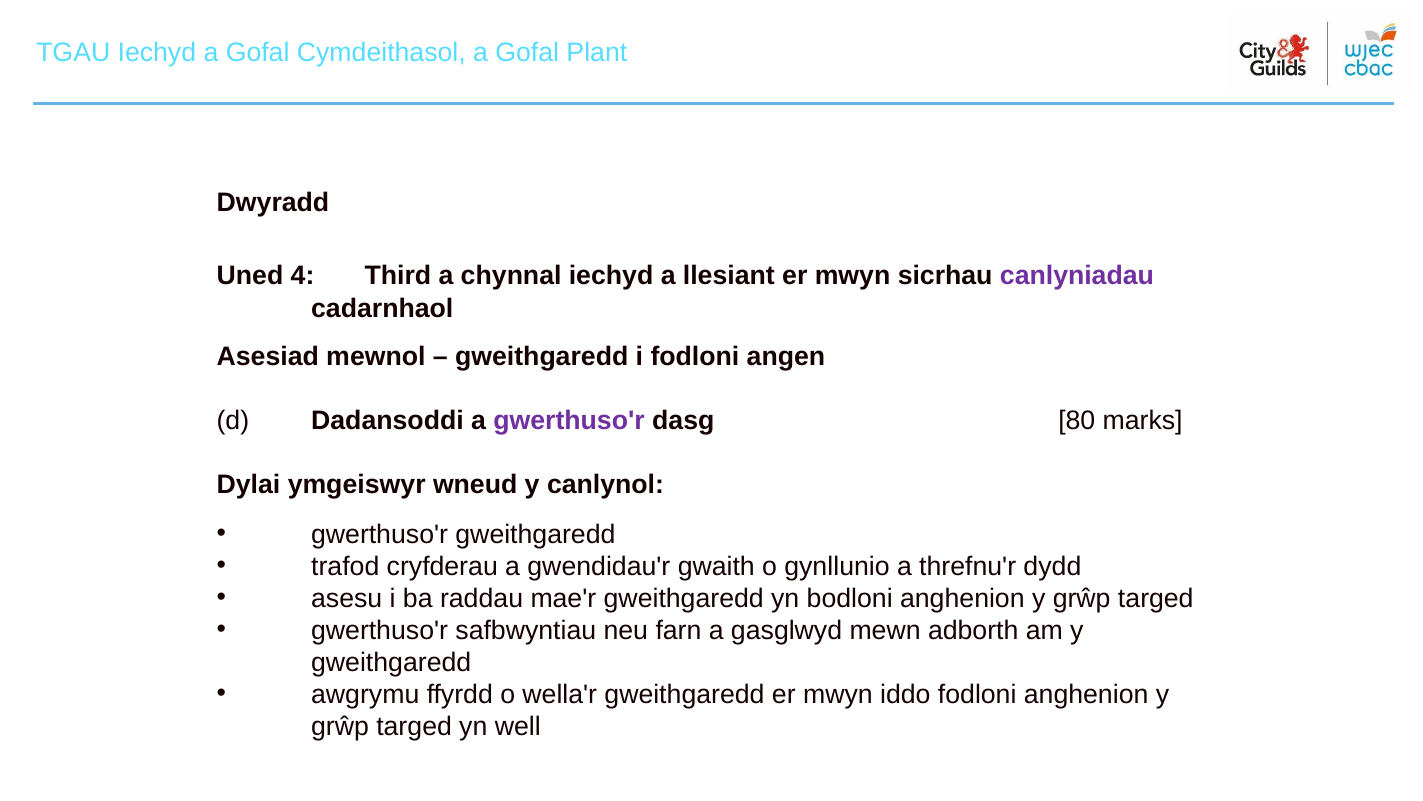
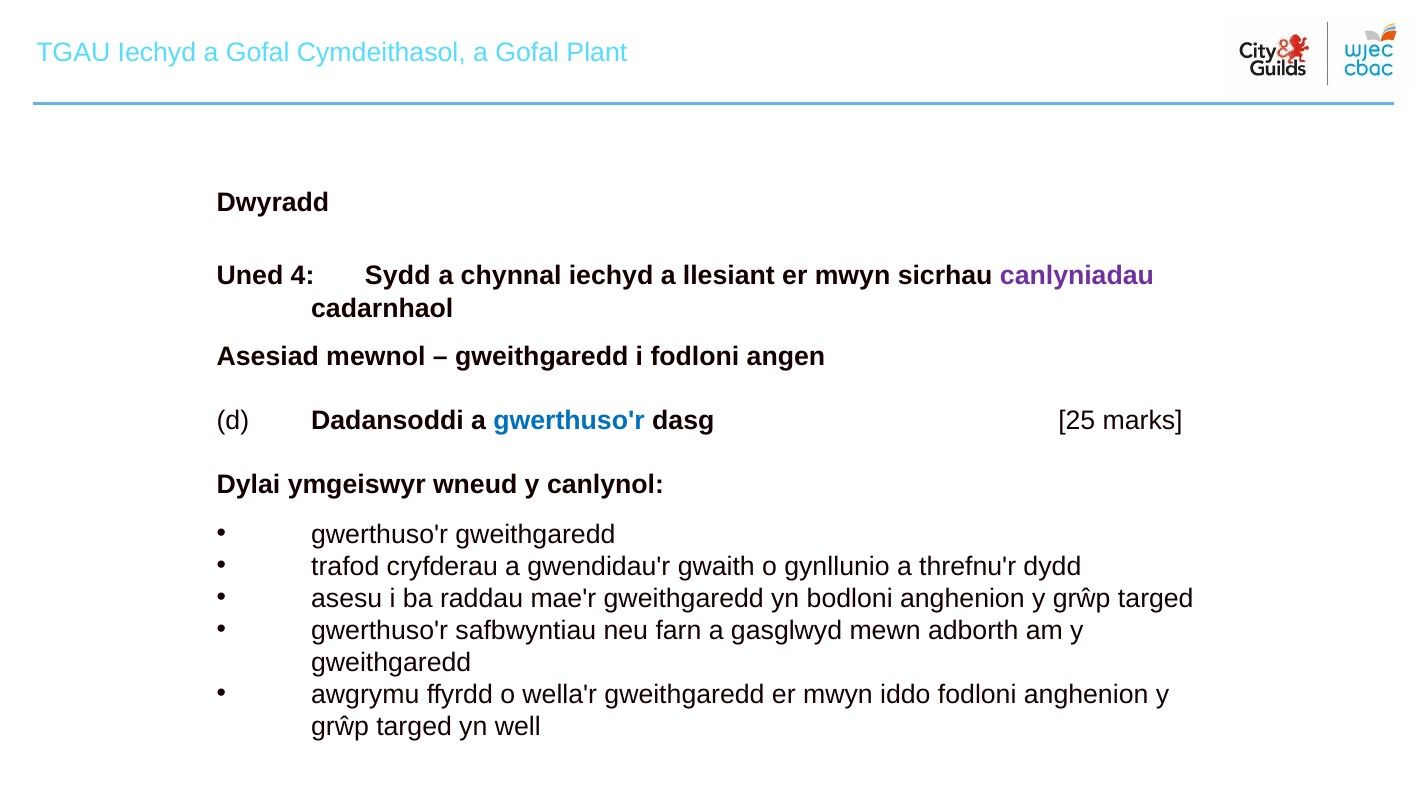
Third: Third -> Sydd
gwerthuso'r at (569, 420) colour: purple -> blue
80: 80 -> 25
